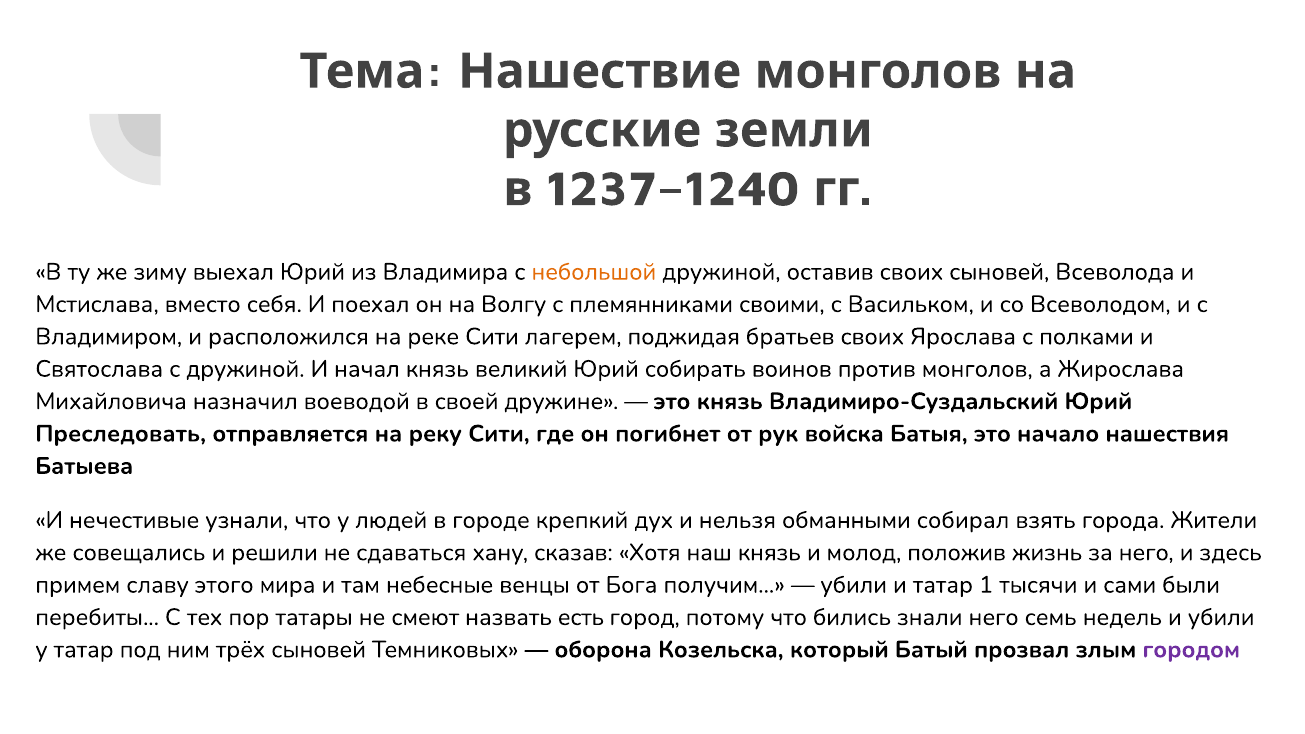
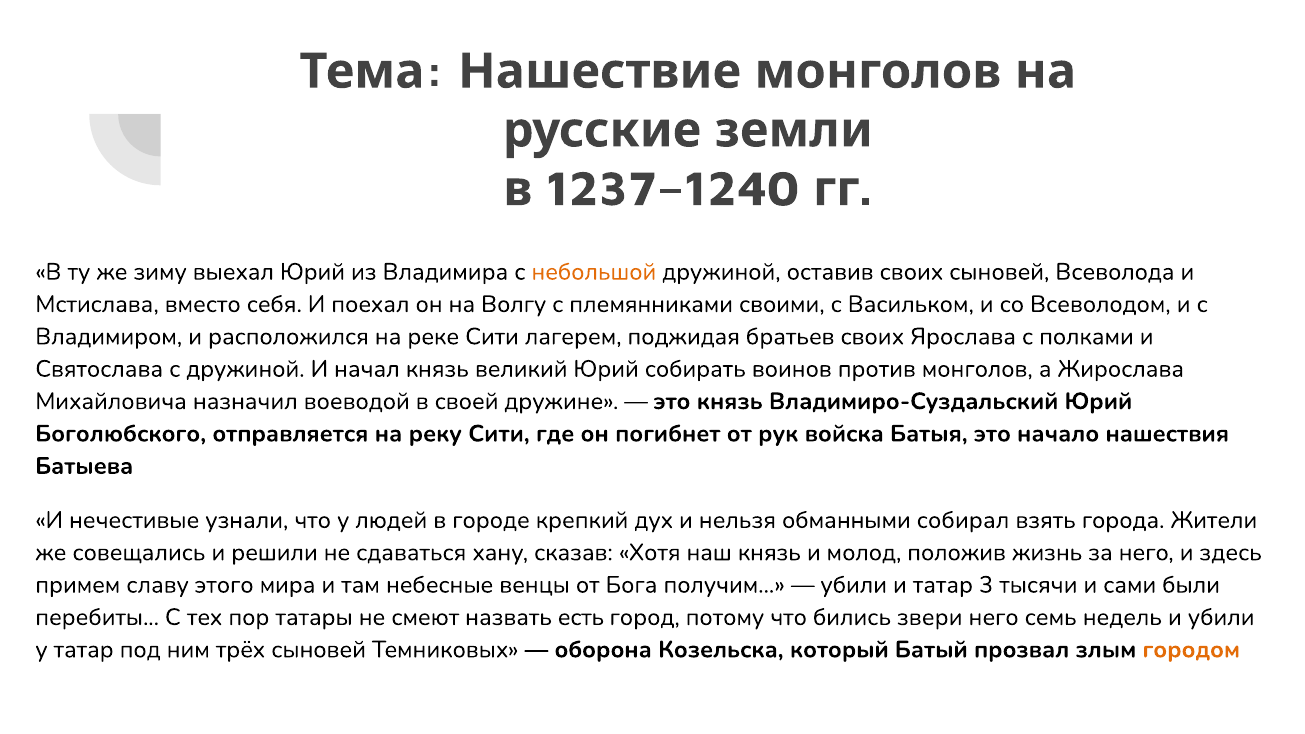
Преследовать: Преследовать -> Боголюбского
1: 1 -> 3
знали: знали -> звери
городом colour: purple -> orange
